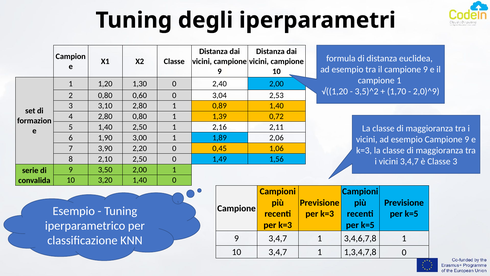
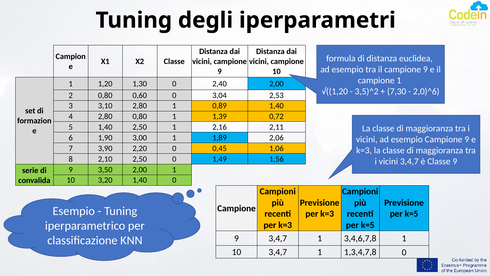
1,70: 1,70 -> 7,30
2,0)^9: 2,0)^9 -> 2,0)^6
Classe 3: 3 -> 9
